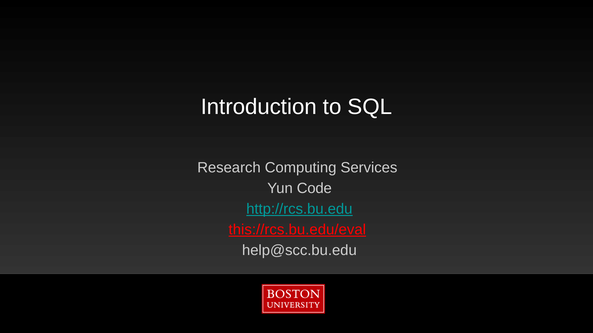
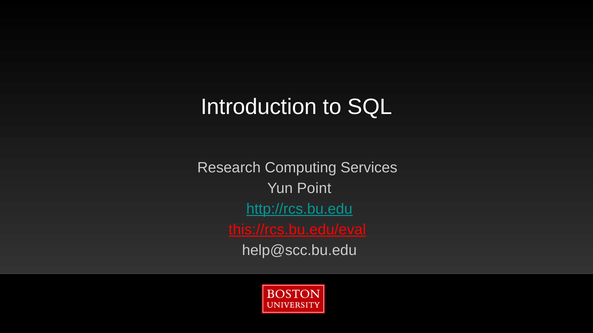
Code: Code -> Point
